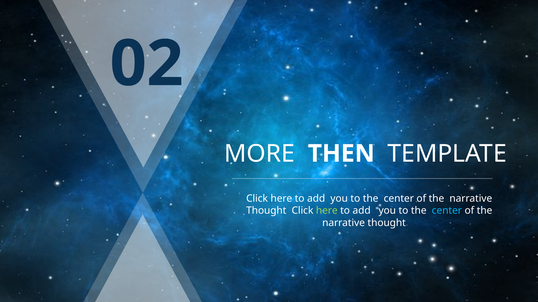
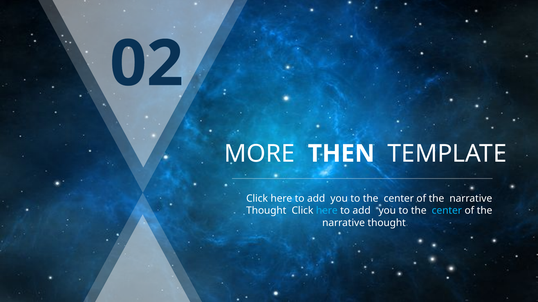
here at (327, 211) colour: light green -> light blue
